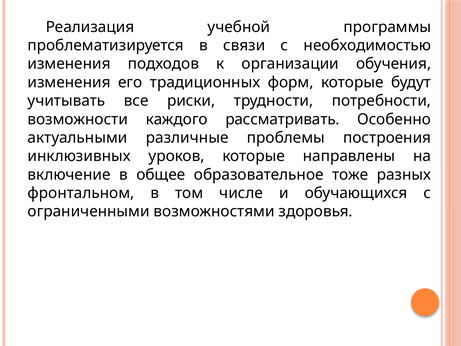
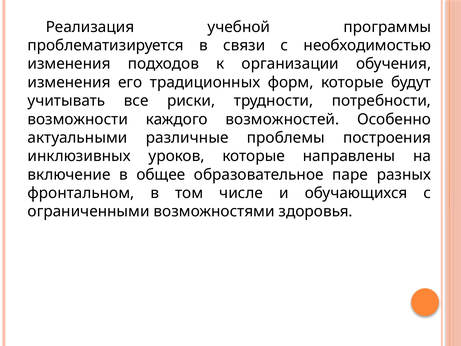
рассматривать: рассматривать -> возможностей
тоже: тоже -> паре
